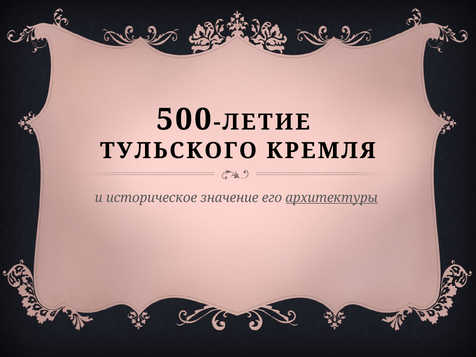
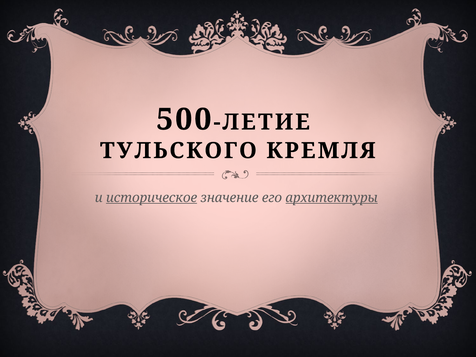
историческое underline: none -> present
